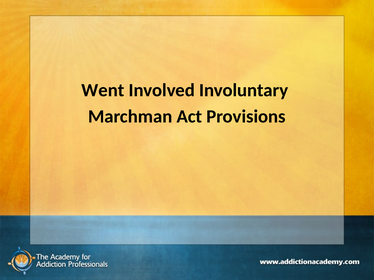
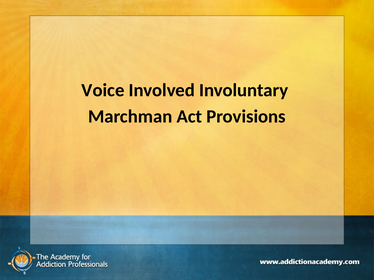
Went: Went -> Voice
